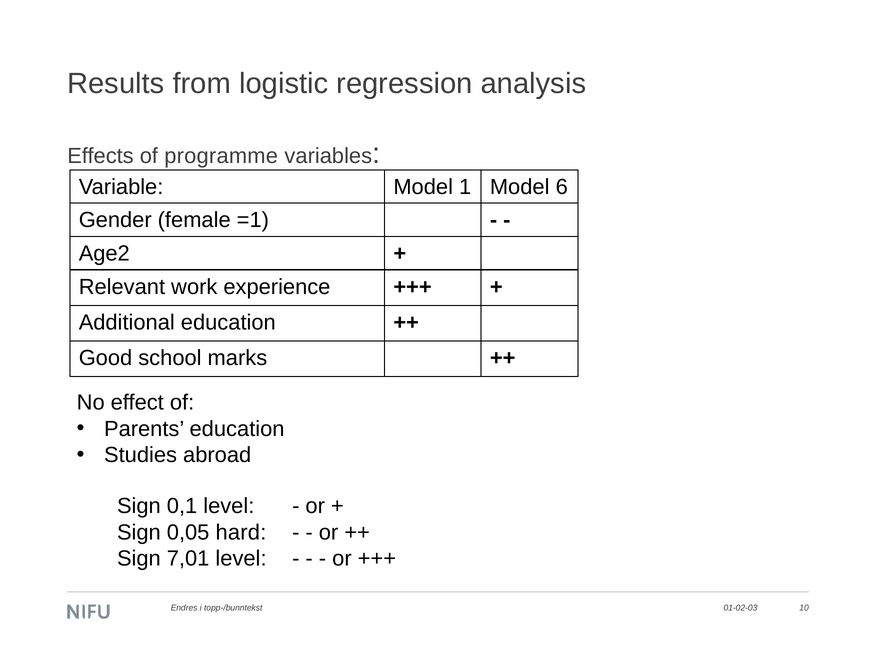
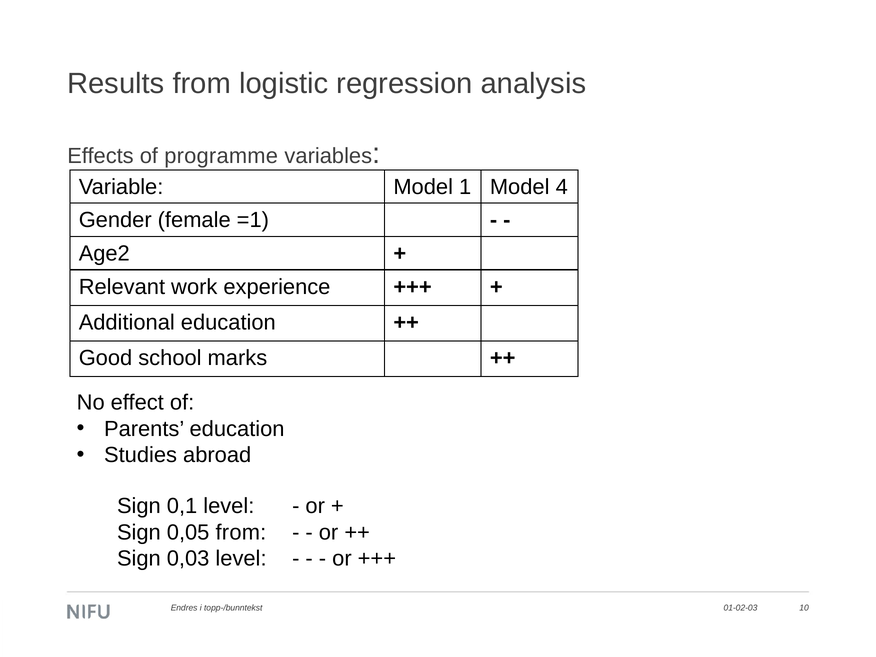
6: 6 -> 4
0,05 hard: hard -> from
7,01: 7,01 -> 0,03
